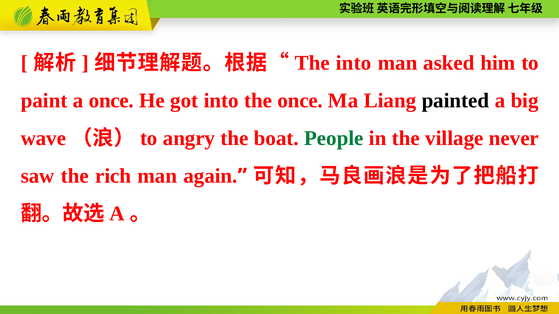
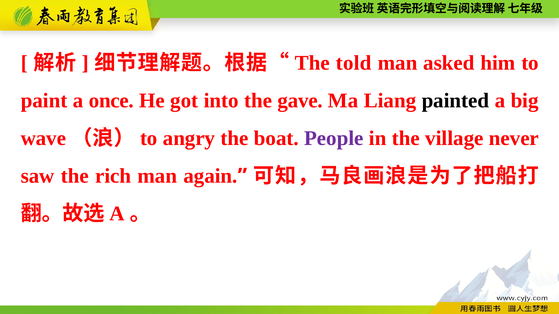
The into: into -> told
the once: once -> gave
People colour: green -> purple
